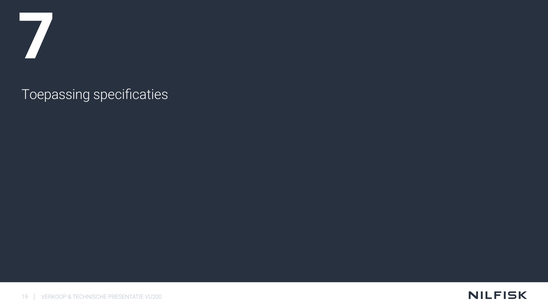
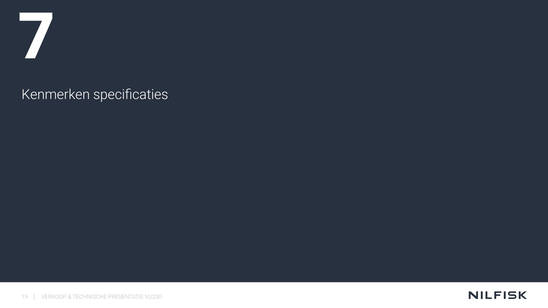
Toepassing: Toepassing -> Kenmerken
